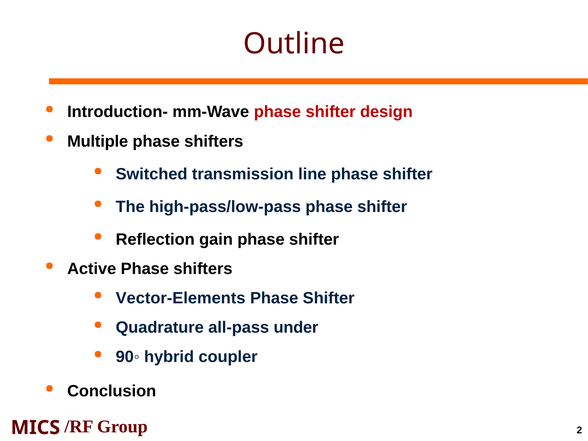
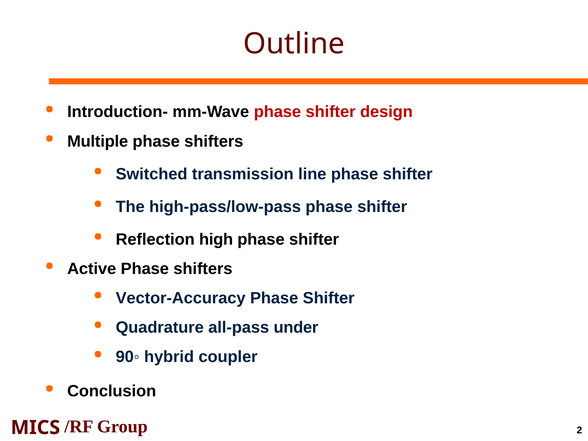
gain: gain -> high
Vector-Elements: Vector-Elements -> Vector-Accuracy
